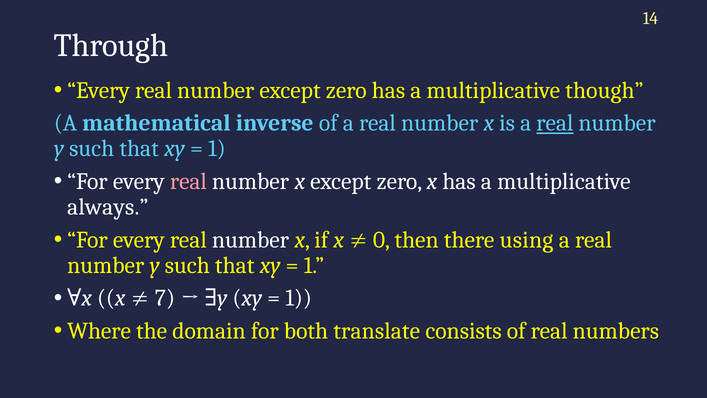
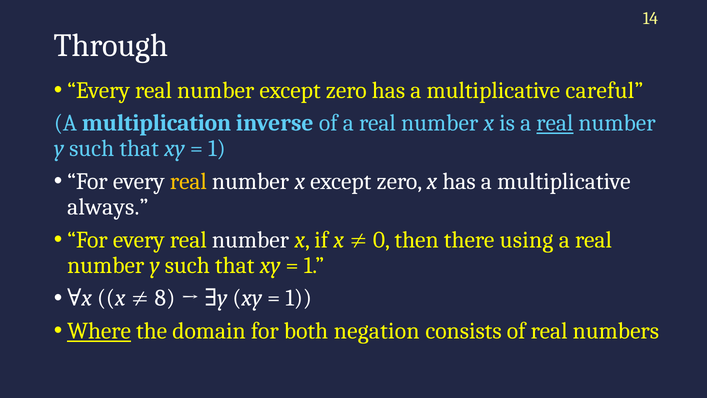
though: though -> careful
mathematical: mathematical -> multiplication
real at (188, 181) colour: pink -> yellow
7: 7 -> 8
Where underline: none -> present
translate: translate -> negation
